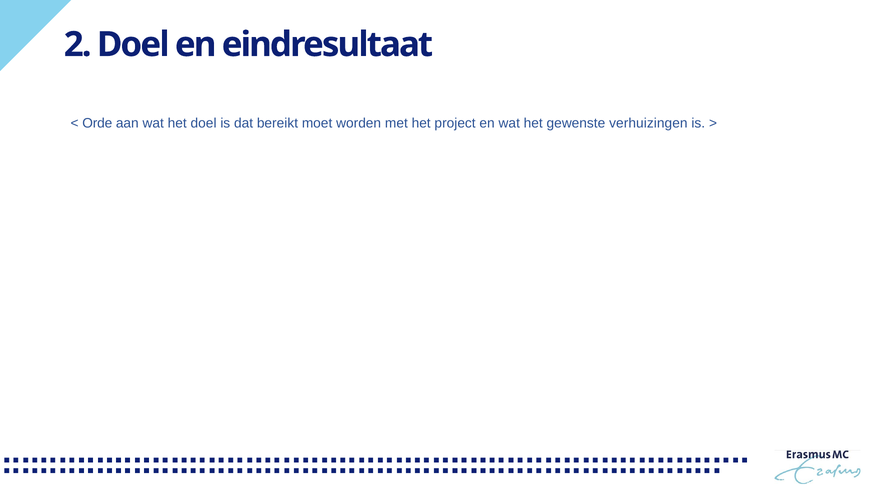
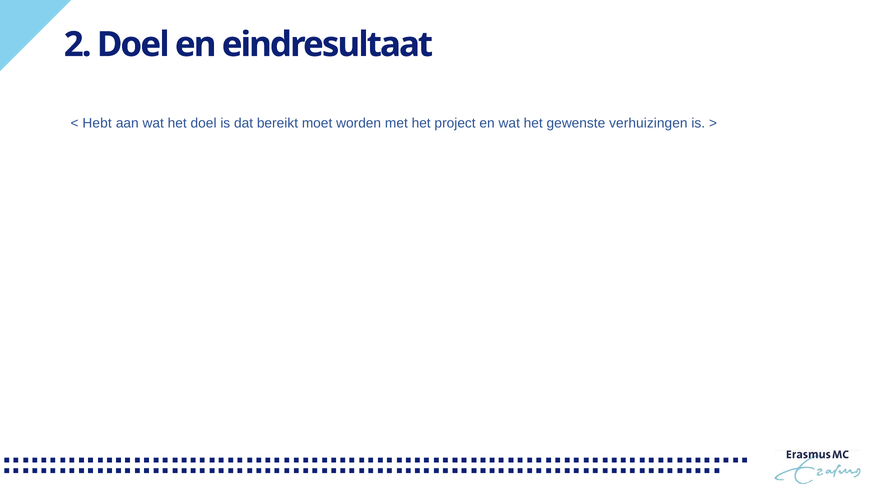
Orde: Orde -> Hebt
